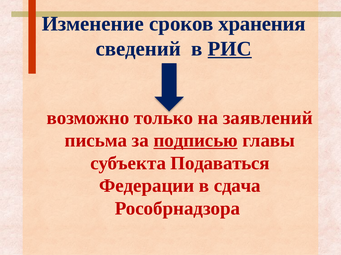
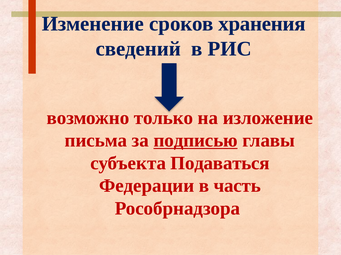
РИС underline: present -> none
заявлений: заявлений -> изложение
сдача: сдача -> часть
